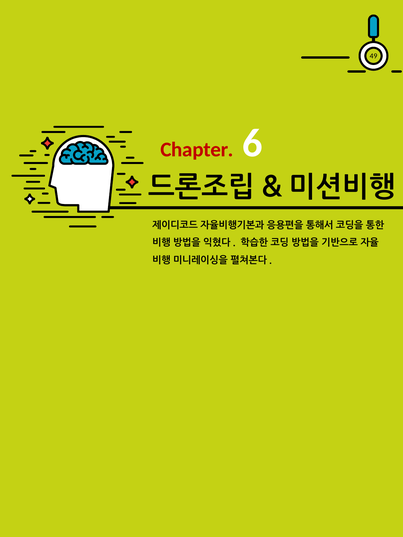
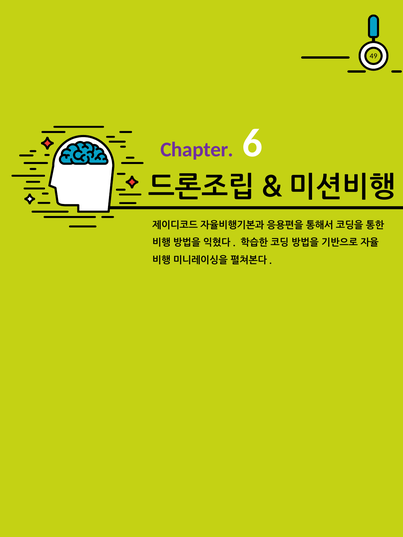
Chapter colour: red -> purple
